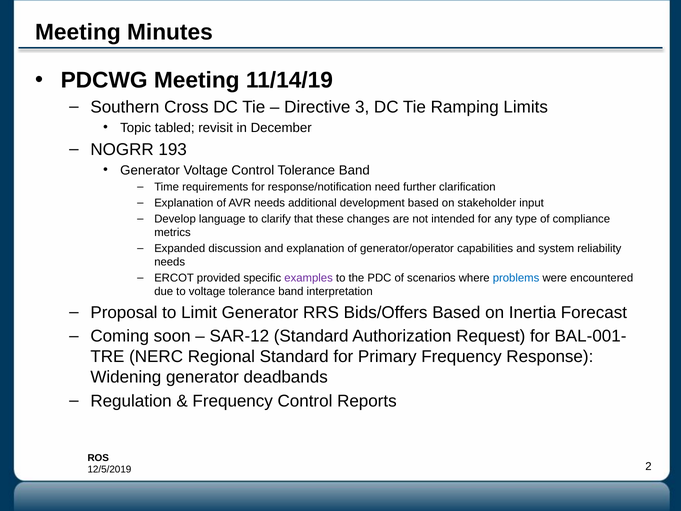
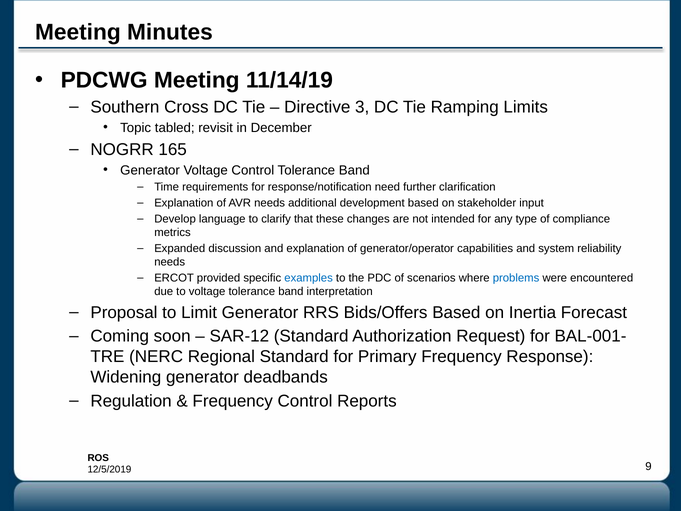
193: 193 -> 165
examples colour: purple -> blue
2: 2 -> 9
